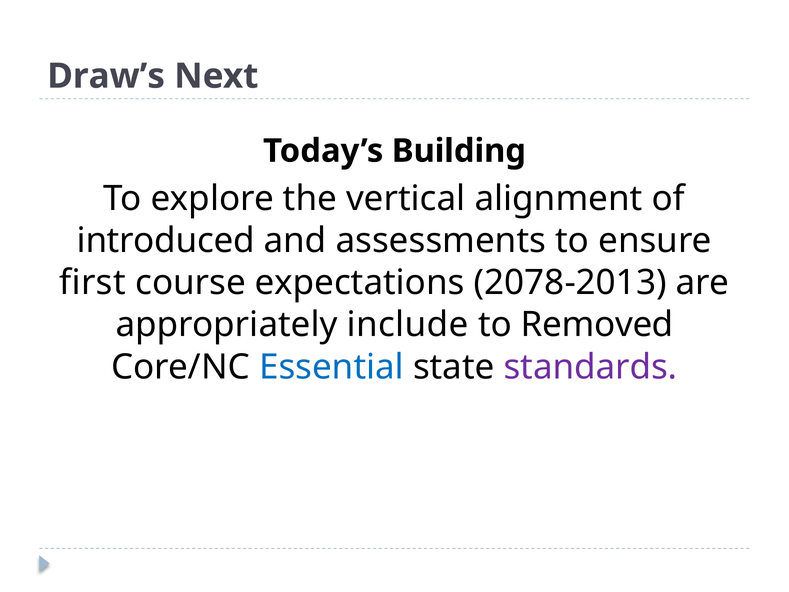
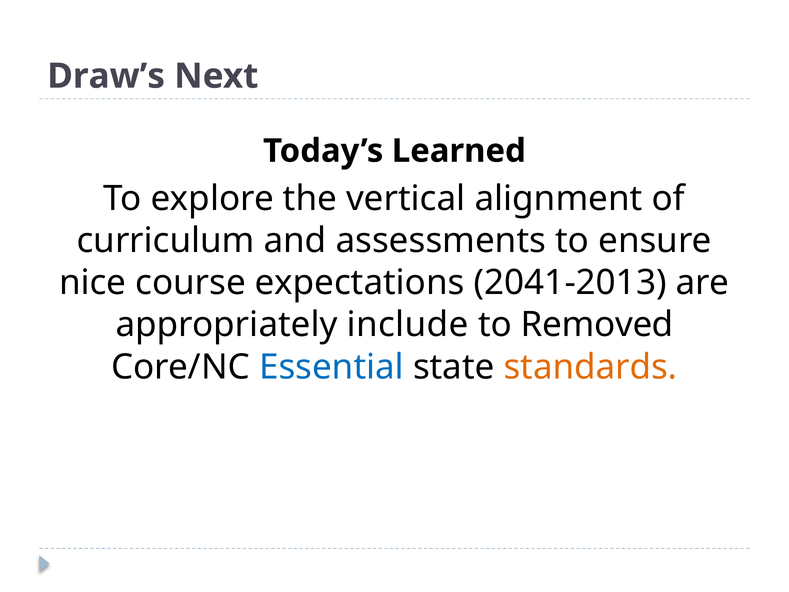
Building: Building -> Learned
introduced: introduced -> curriculum
first: first -> nice
2078-2013: 2078-2013 -> 2041-2013
standards colour: purple -> orange
